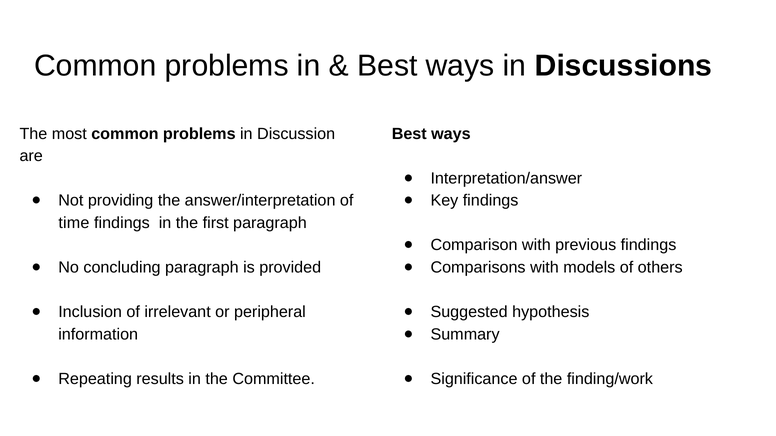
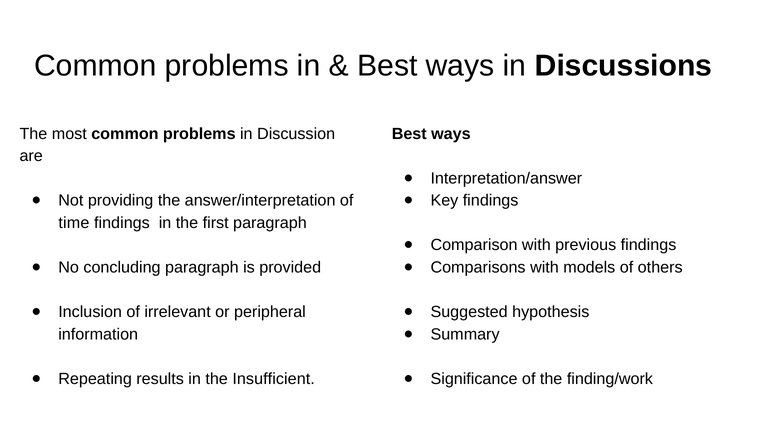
Committee: Committee -> Insufficient
